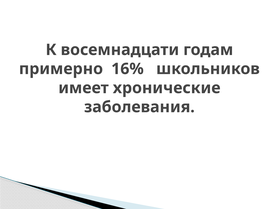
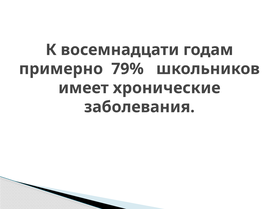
16%: 16% -> 79%
